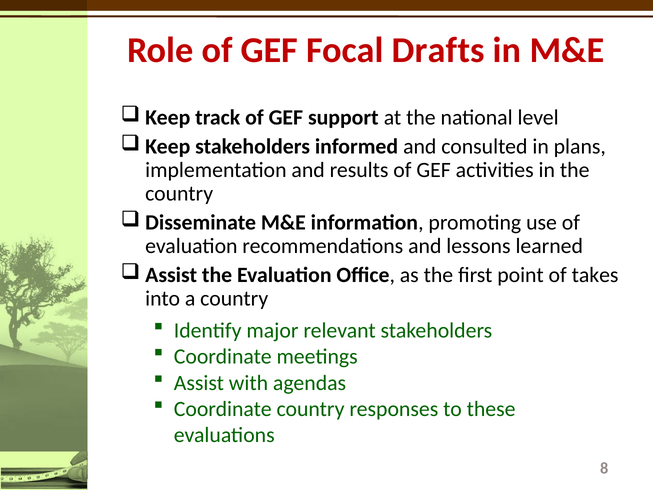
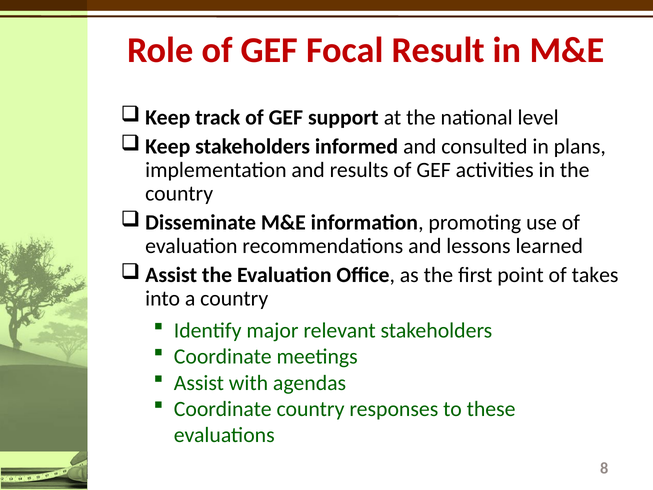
Drafts: Drafts -> Result
